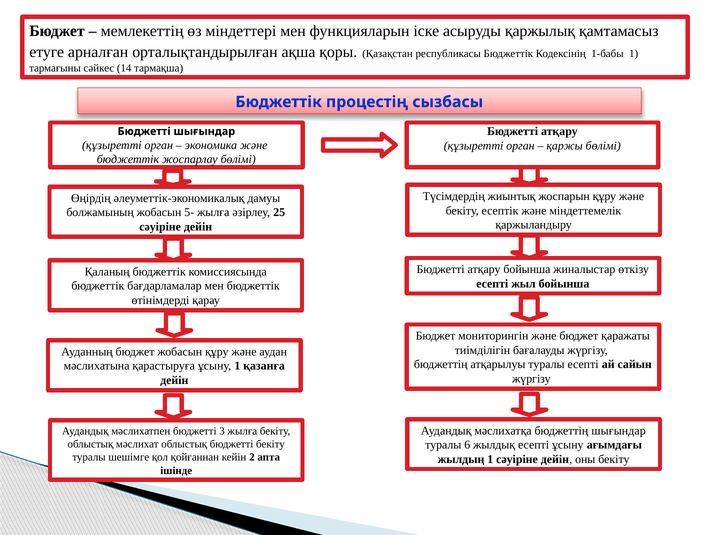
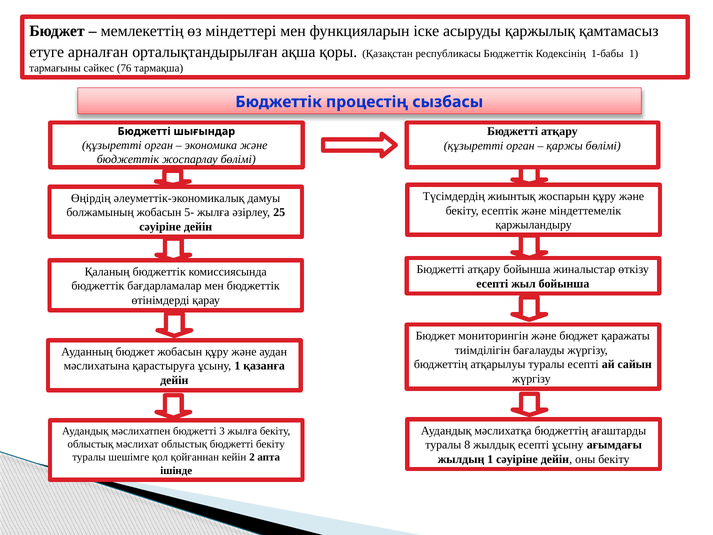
14: 14 -> 76
бюджеттің шығындар: шығындар -> ағаштарды
6: 6 -> 8
